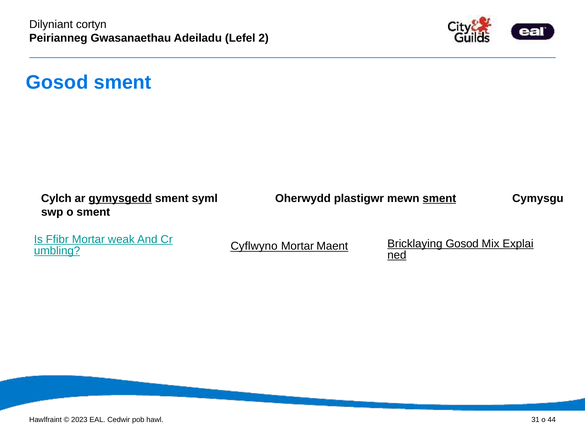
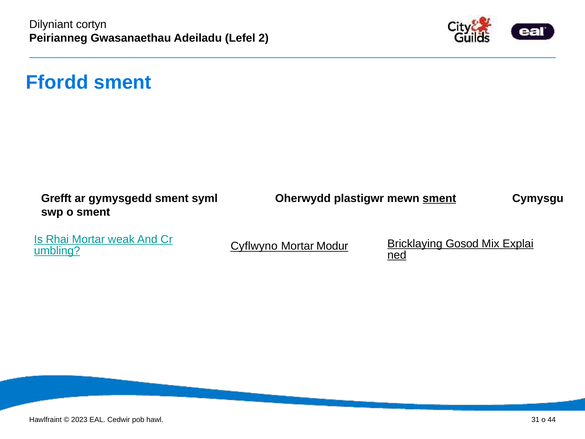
Gosod at (57, 82): Gosod -> Ffordd
Cylch: Cylch -> Grefft
gymysgedd underline: present -> none
Ffibr: Ffibr -> Rhai
Maent: Maent -> Modur
